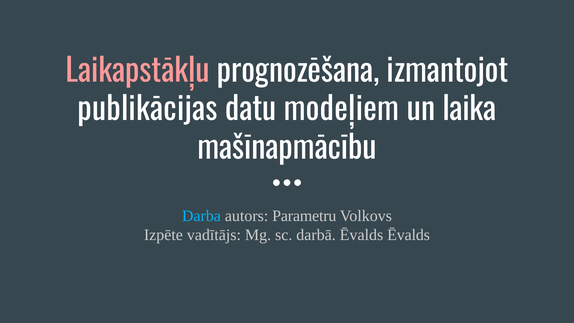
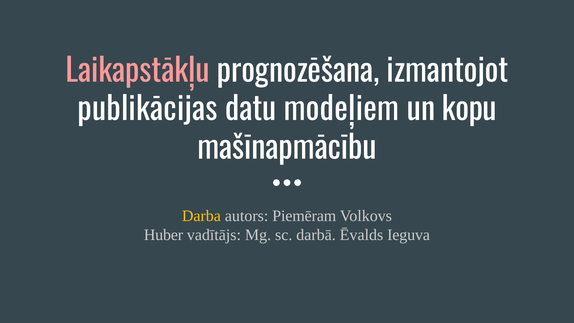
laika: laika -> kopu
Darba colour: light blue -> yellow
Parametru: Parametru -> Piemēram
Izpēte: Izpēte -> Huber
Ēvalds Ēvalds: Ēvalds -> Ieguva
